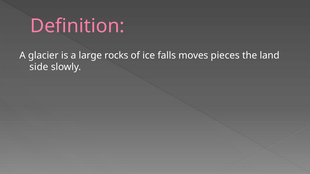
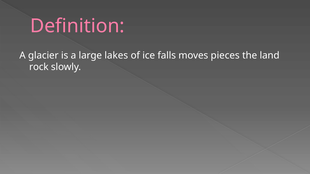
rocks: rocks -> lakes
side: side -> rock
